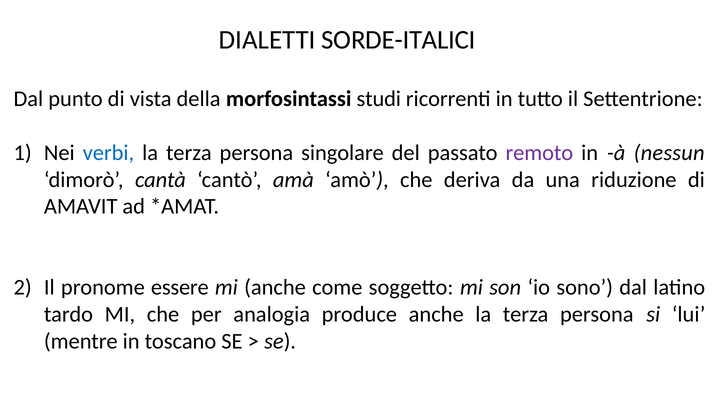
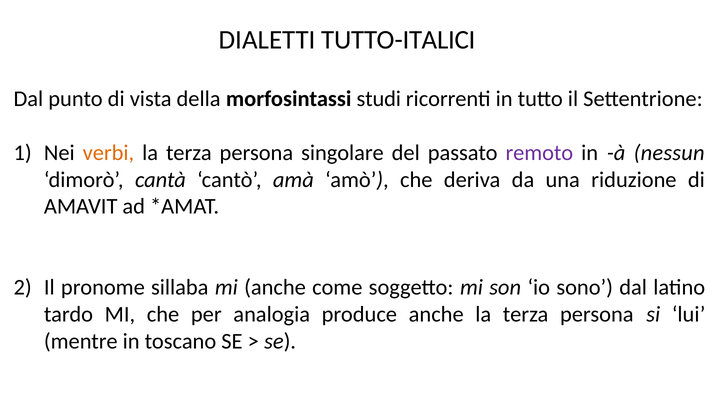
SORDE-ITALICI: SORDE-ITALICI -> TUTTO-ITALICI
verbi colour: blue -> orange
essere: essere -> sillaba
